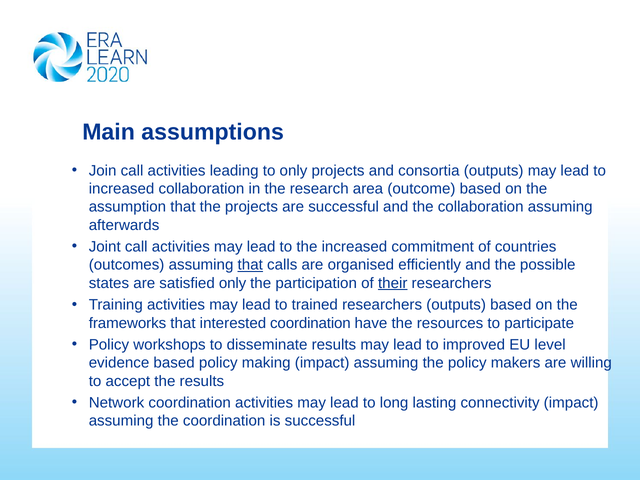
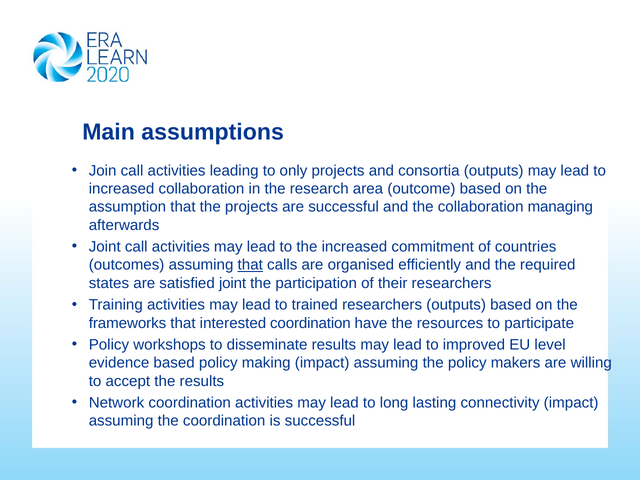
collaboration assuming: assuming -> managing
possible: possible -> required
satisfied only: only -> joint
their underline: present -> none
